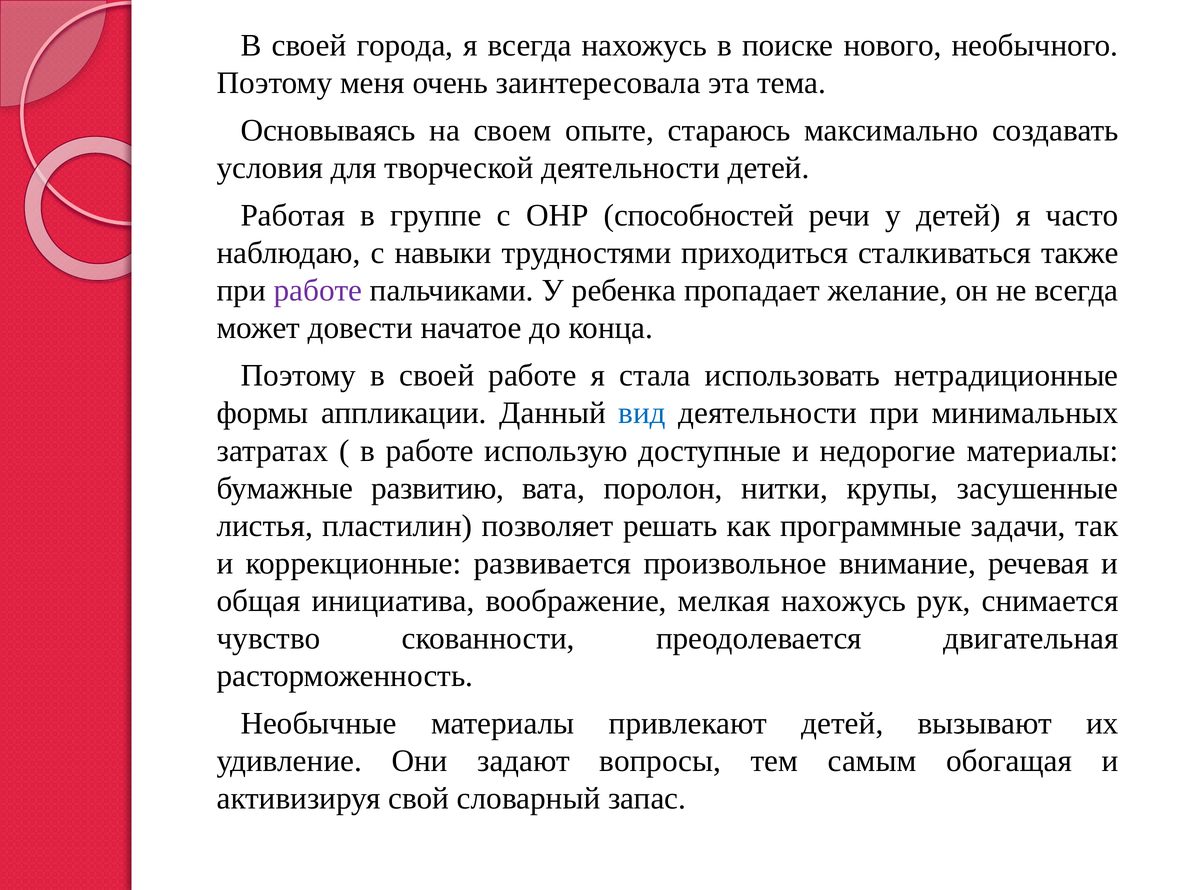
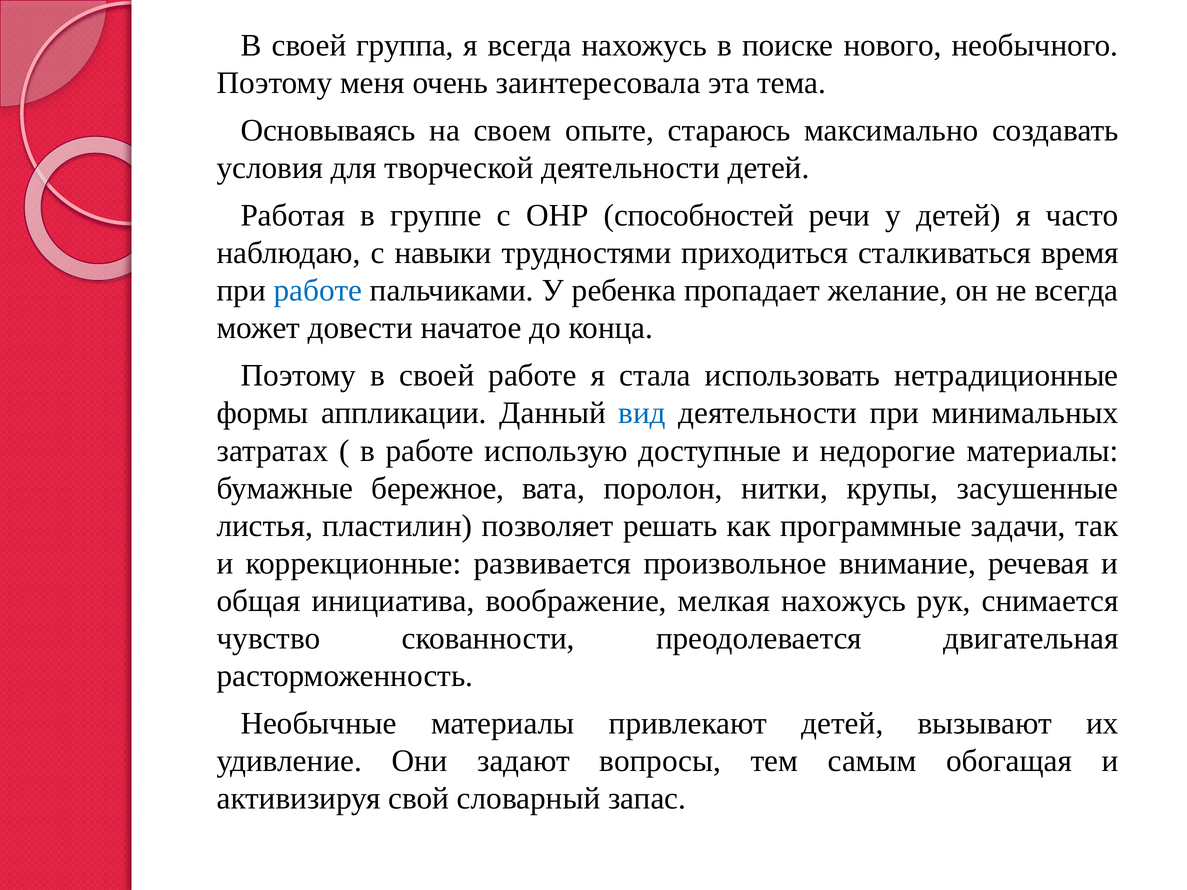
города: города -> группа
также: также -> время
работе at (318, 291) colour: purple -> blue
развитию: развитию -> бережное
